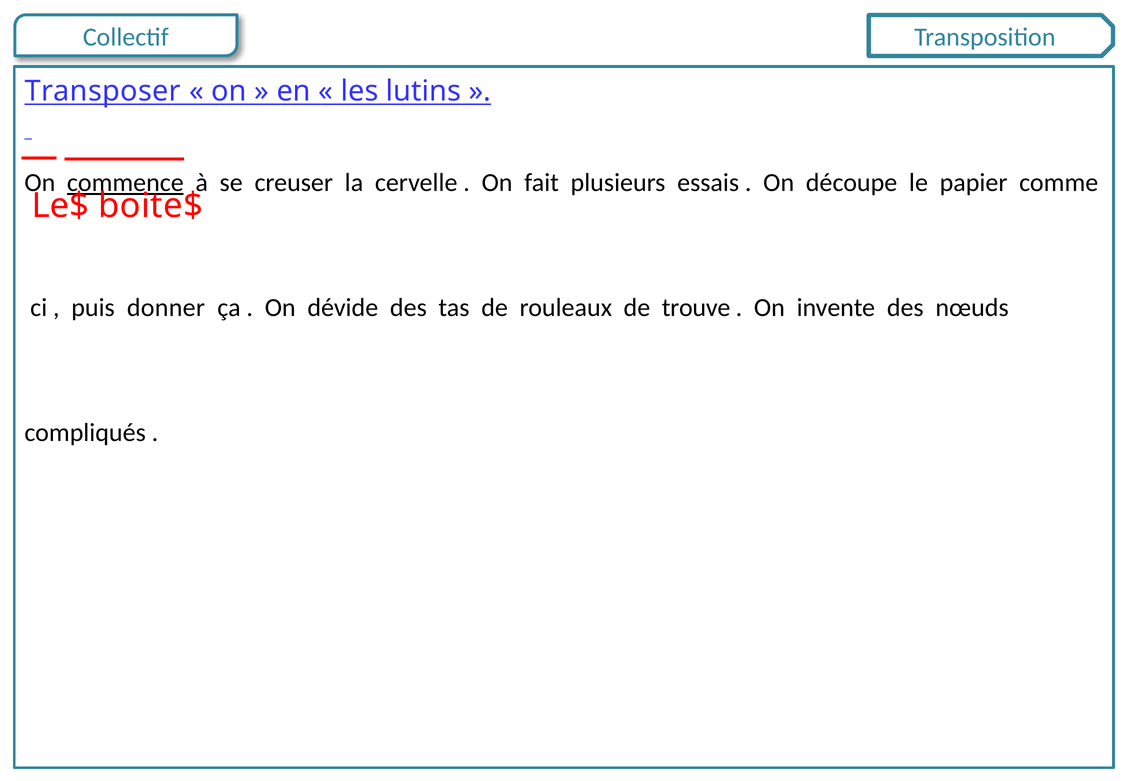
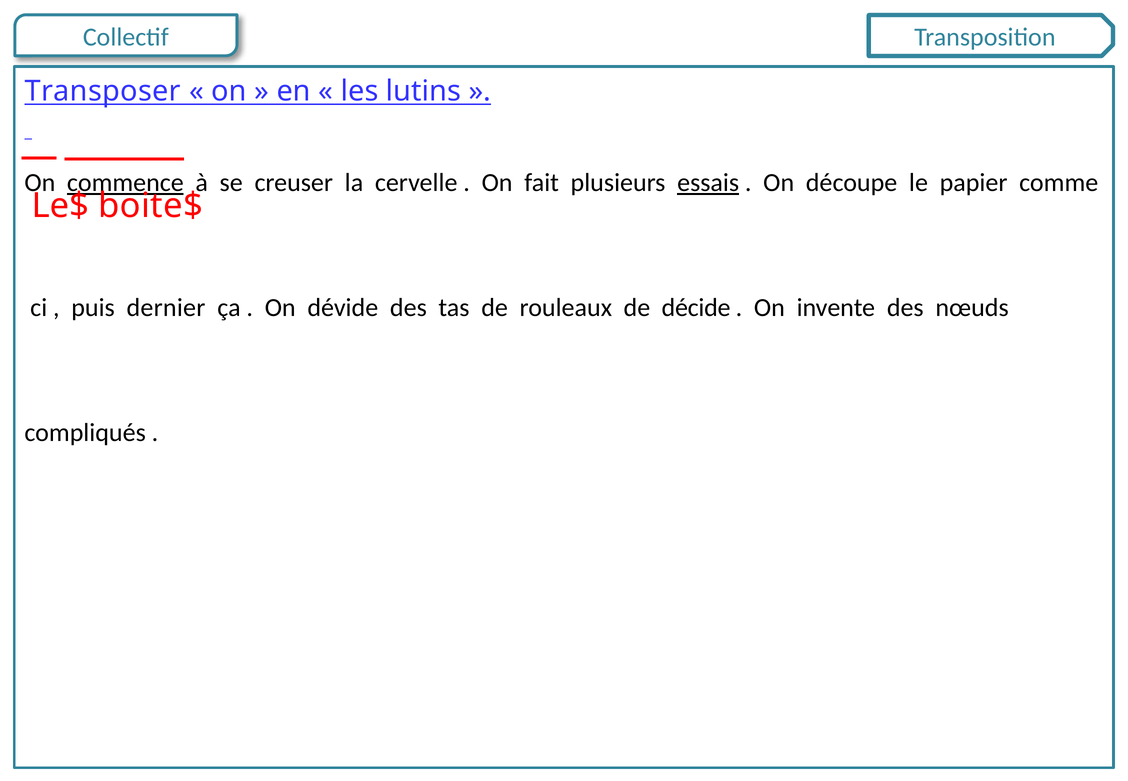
essais underline: none -> present
donner: donner -> dernier
trouve: trouve -> décide
